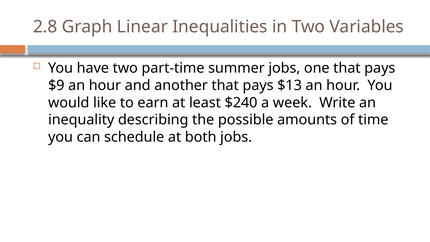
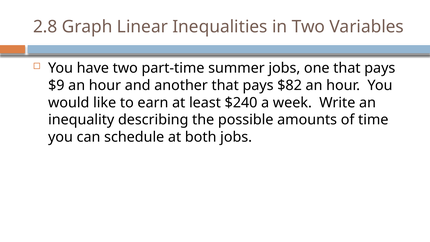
$13: $13 -> $82
